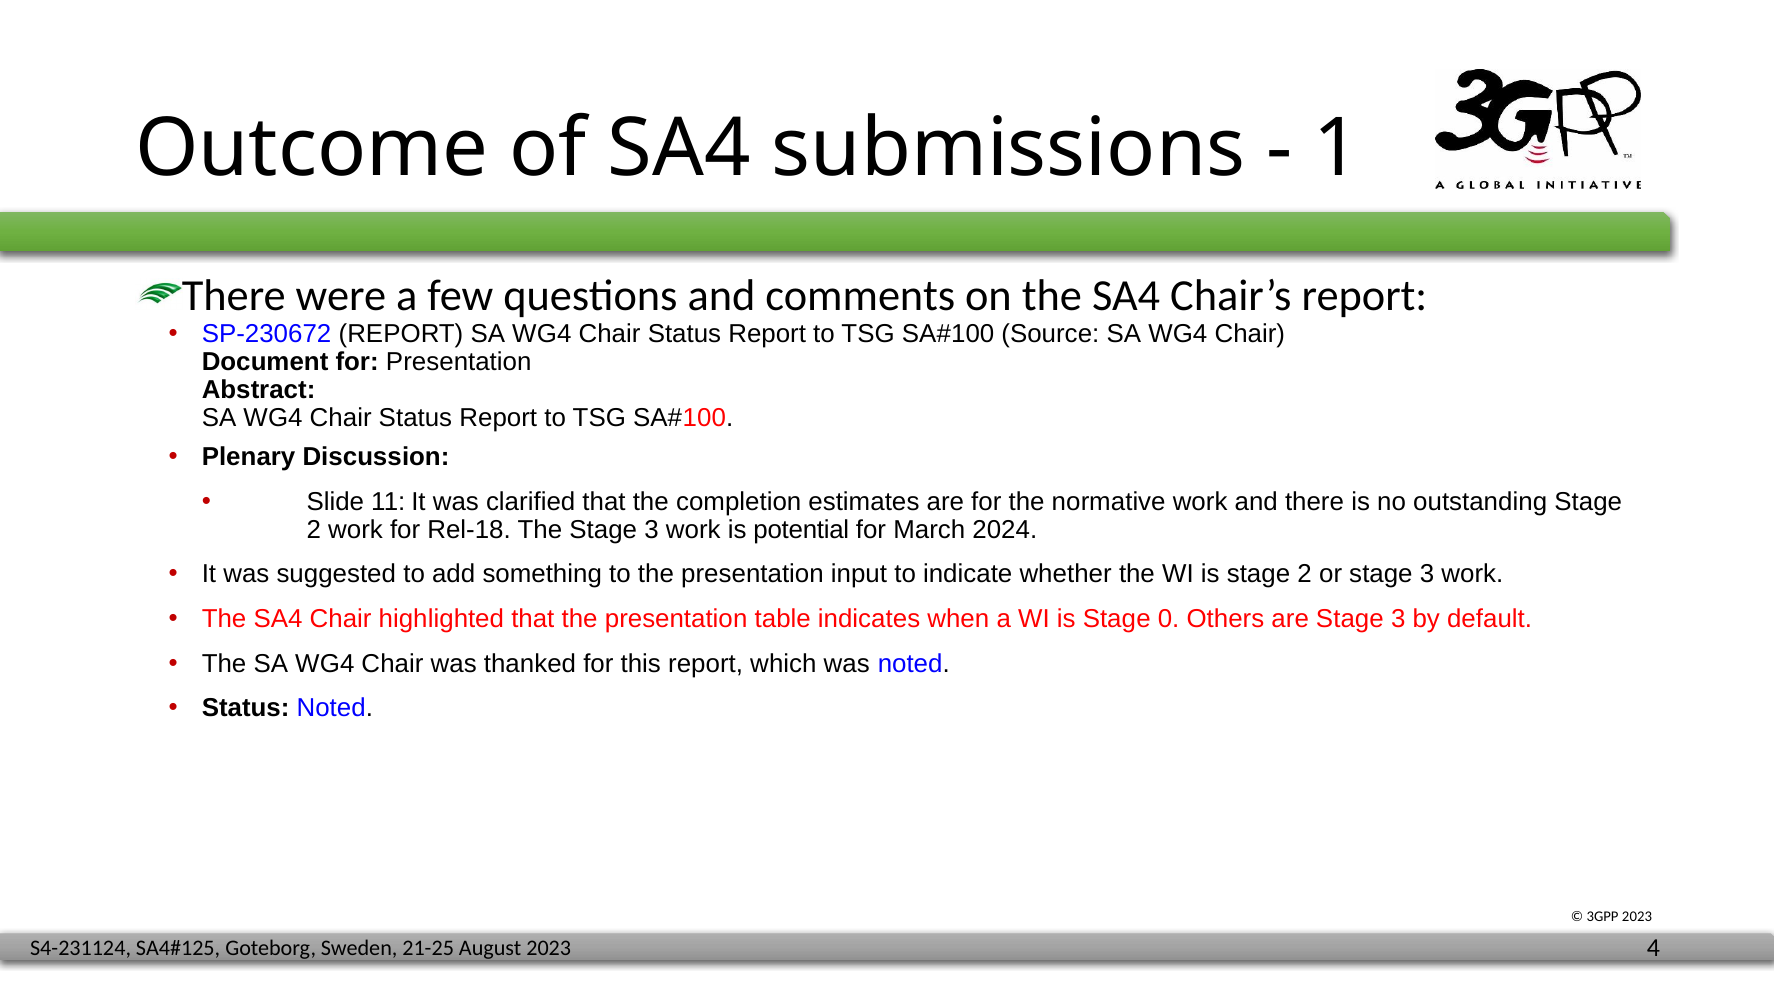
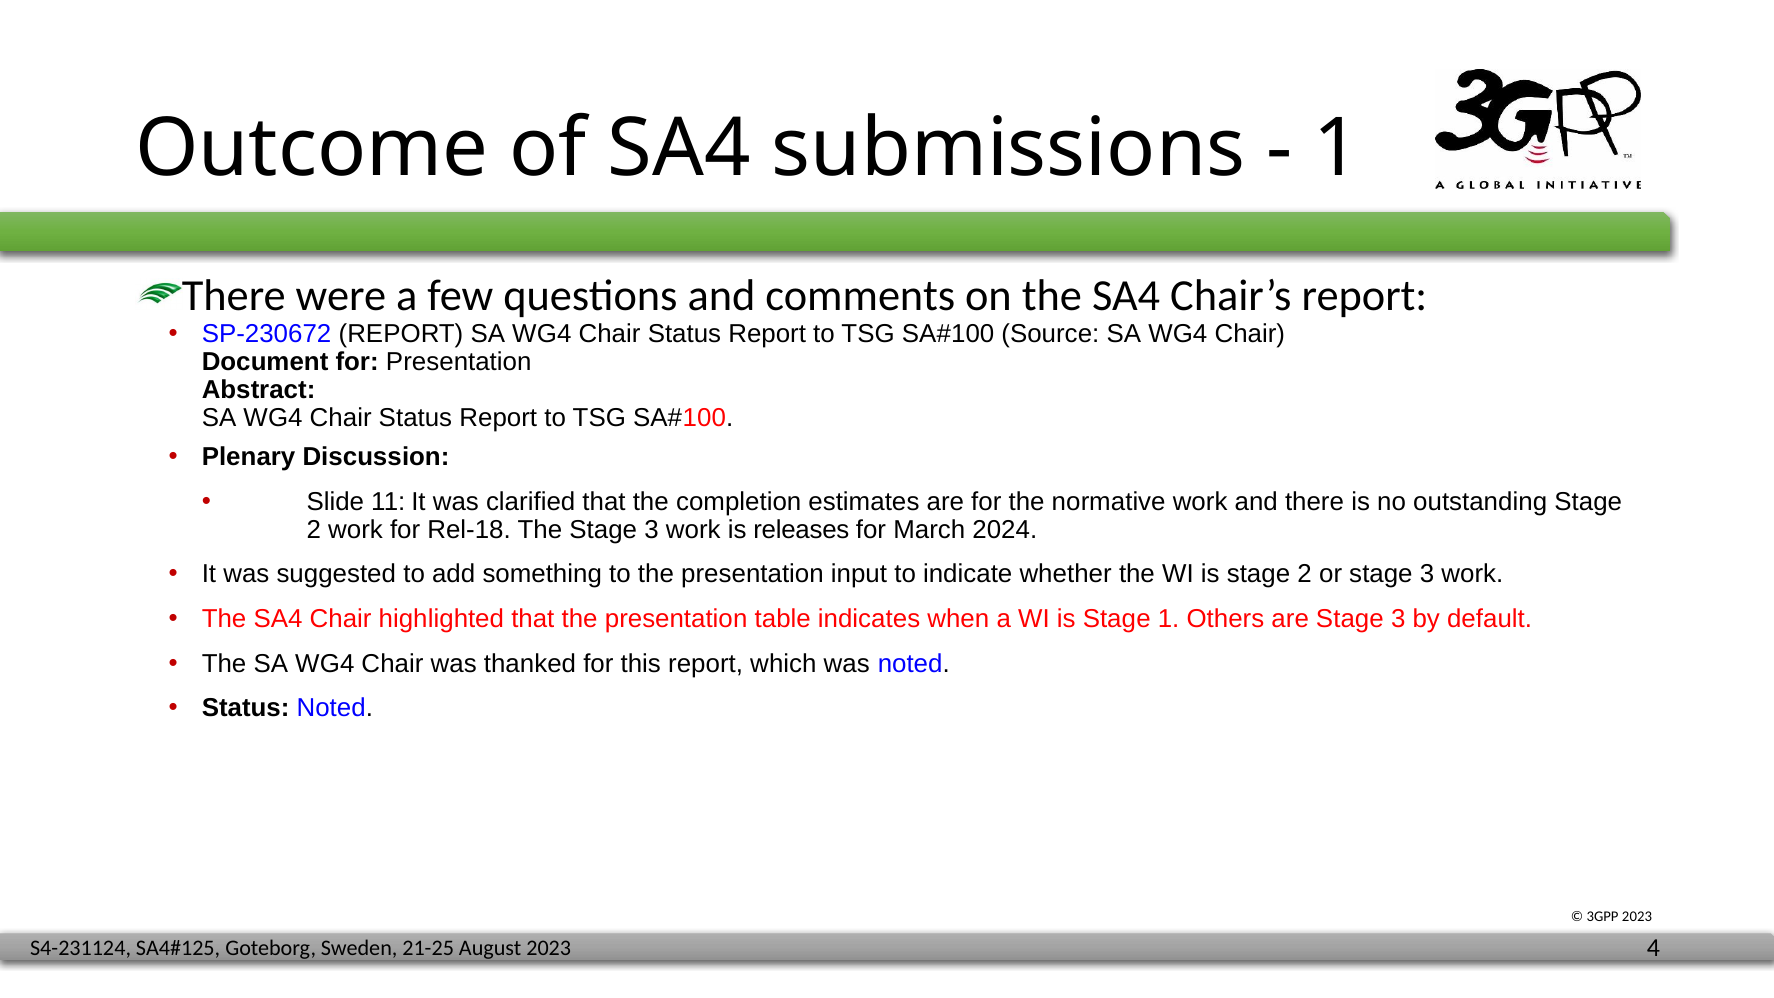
potential: potential -> releases
Stage 0: 0 -> 1
